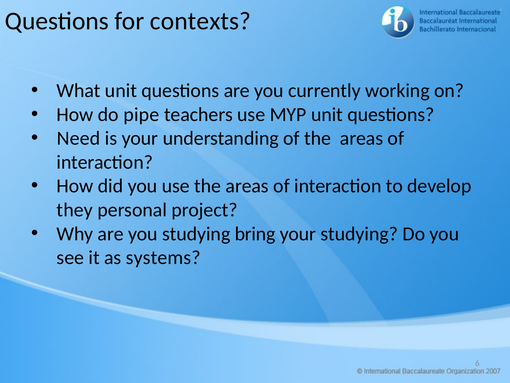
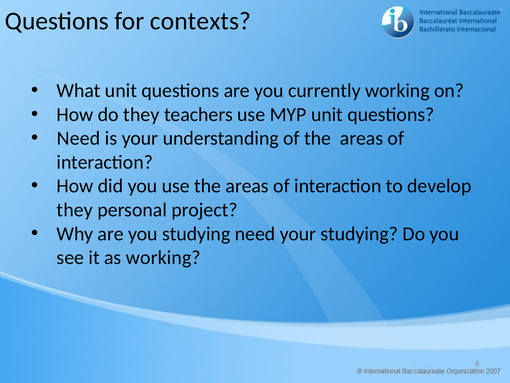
do pipe: pipe -> they
studying bring: bring -> need
as systems: systems -> working
